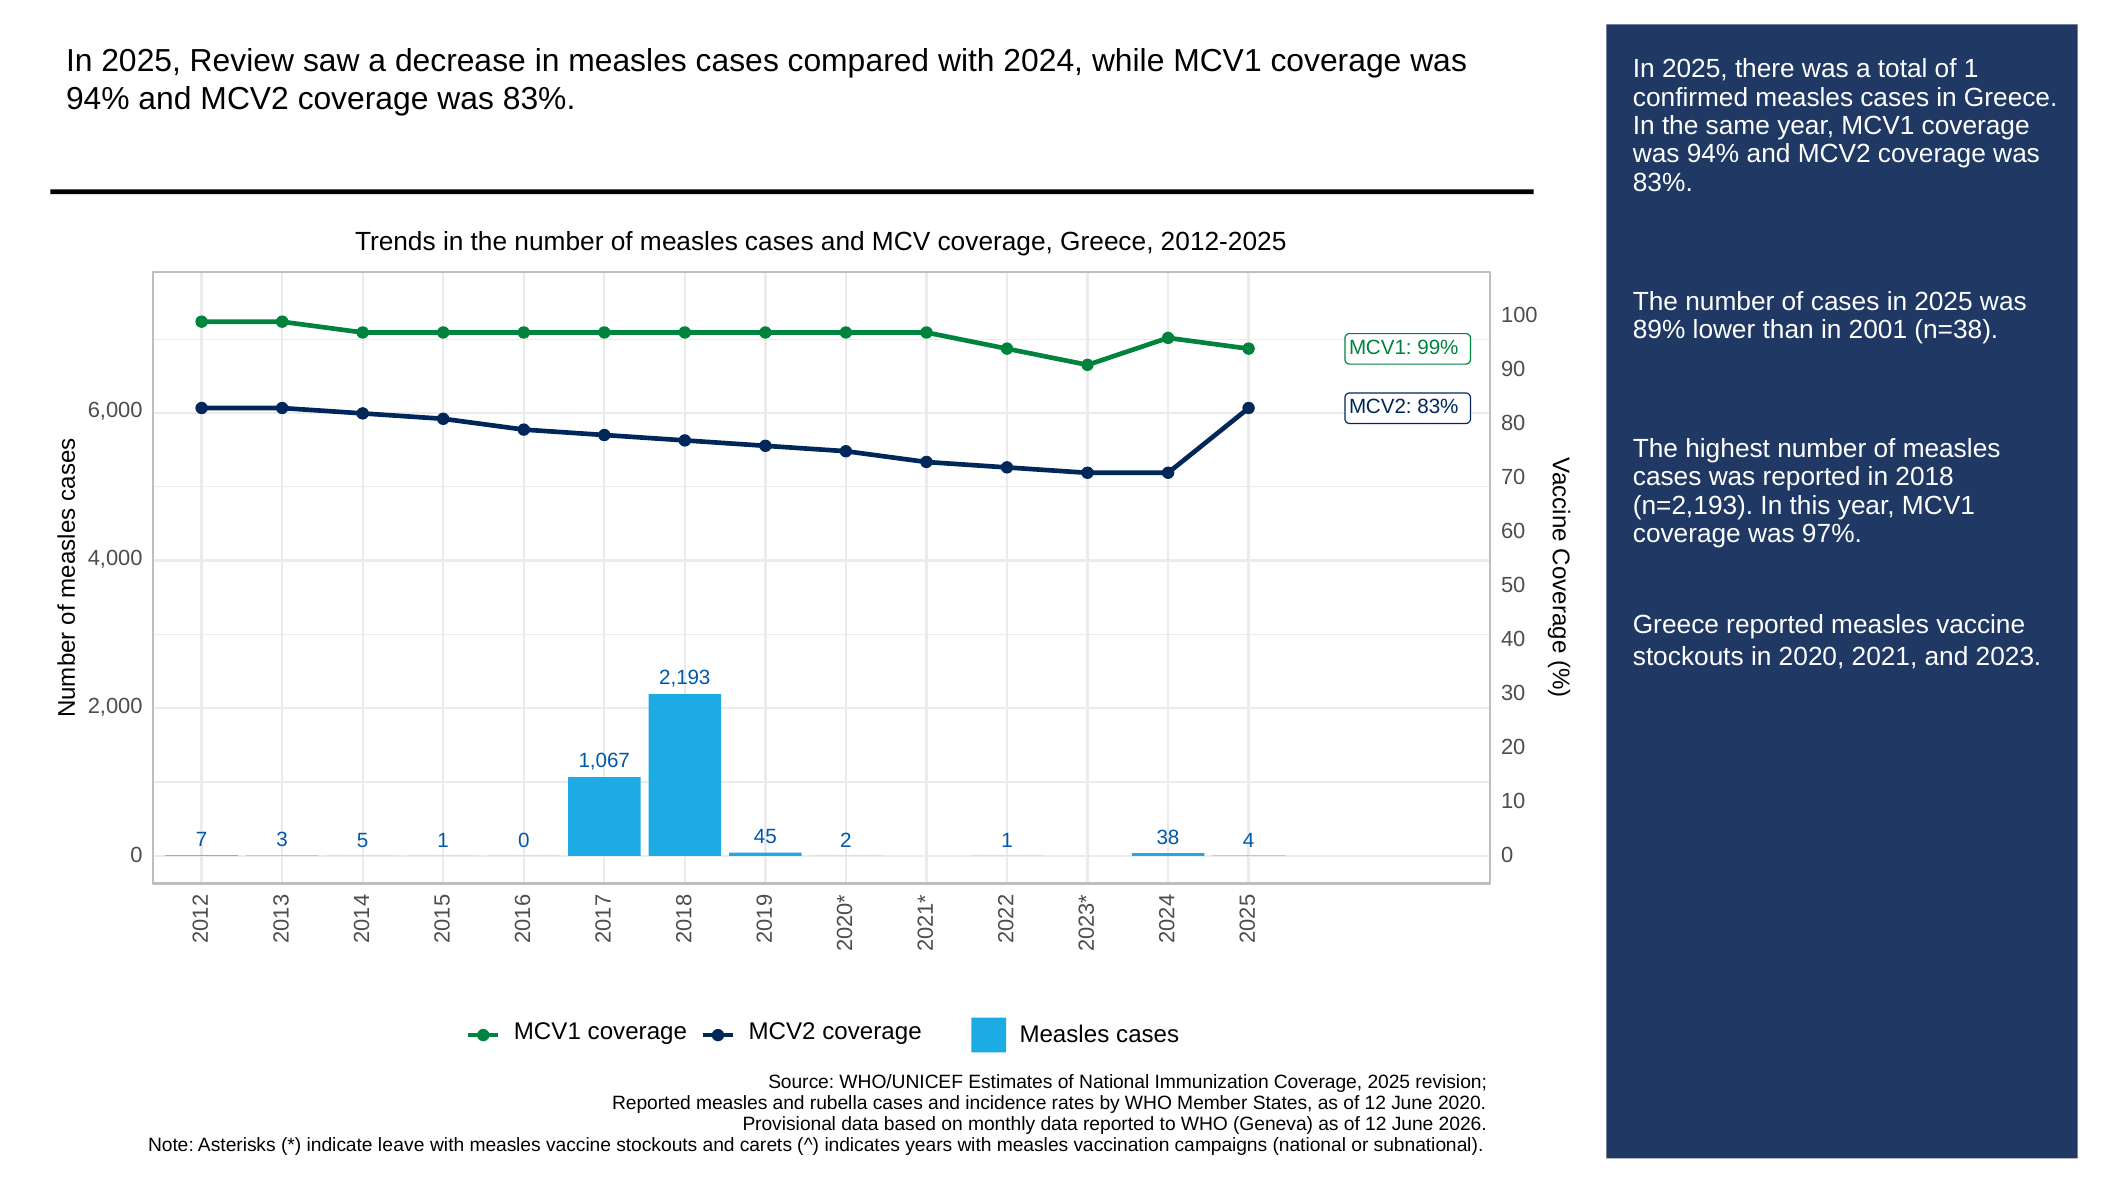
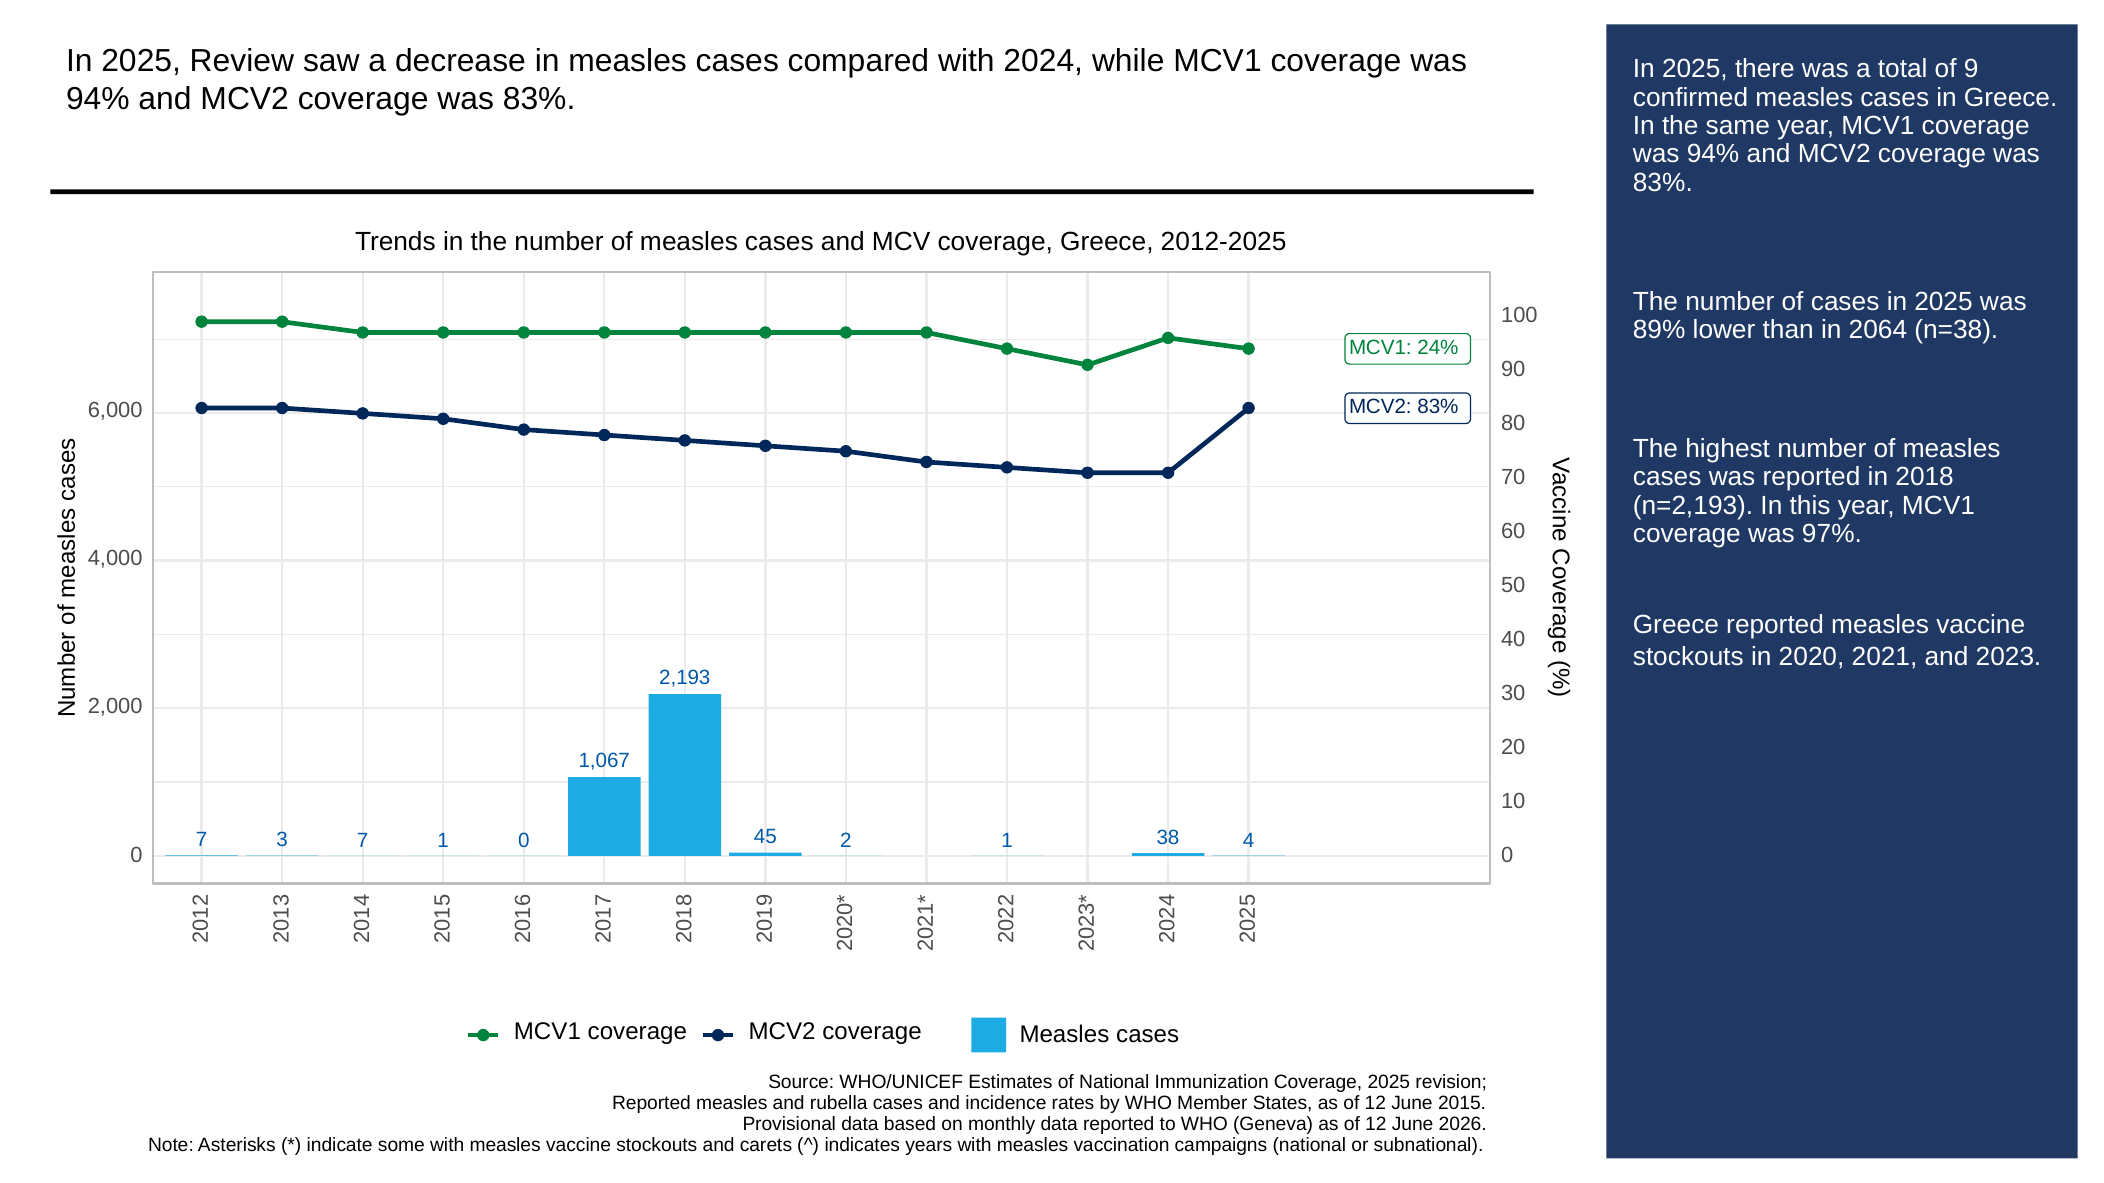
of 1: 1 -> 9
2001: 2001 -> 2064
99%: 99% -> 24%
3 5: 5 -> 7
June 2020: 2020 -> 2015
leave: leave -> some
